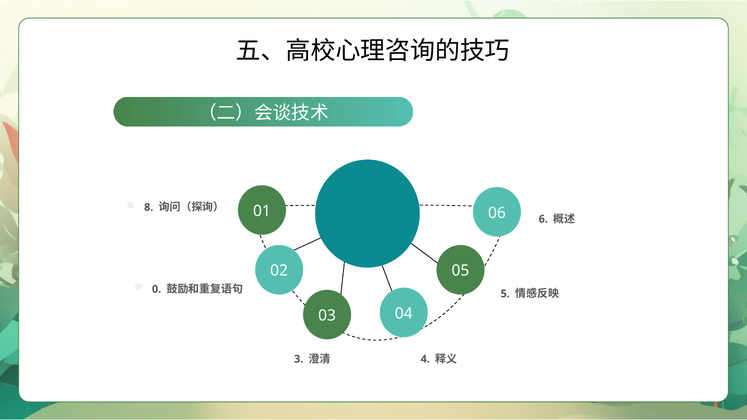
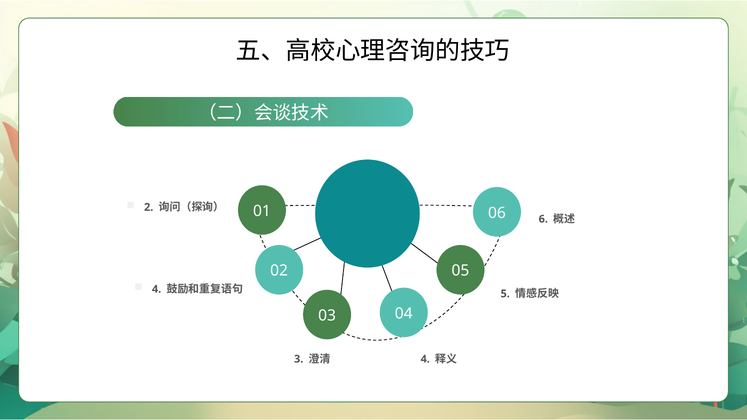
8: 8 -> 2
0 at (157, 289): 0 -> 4
